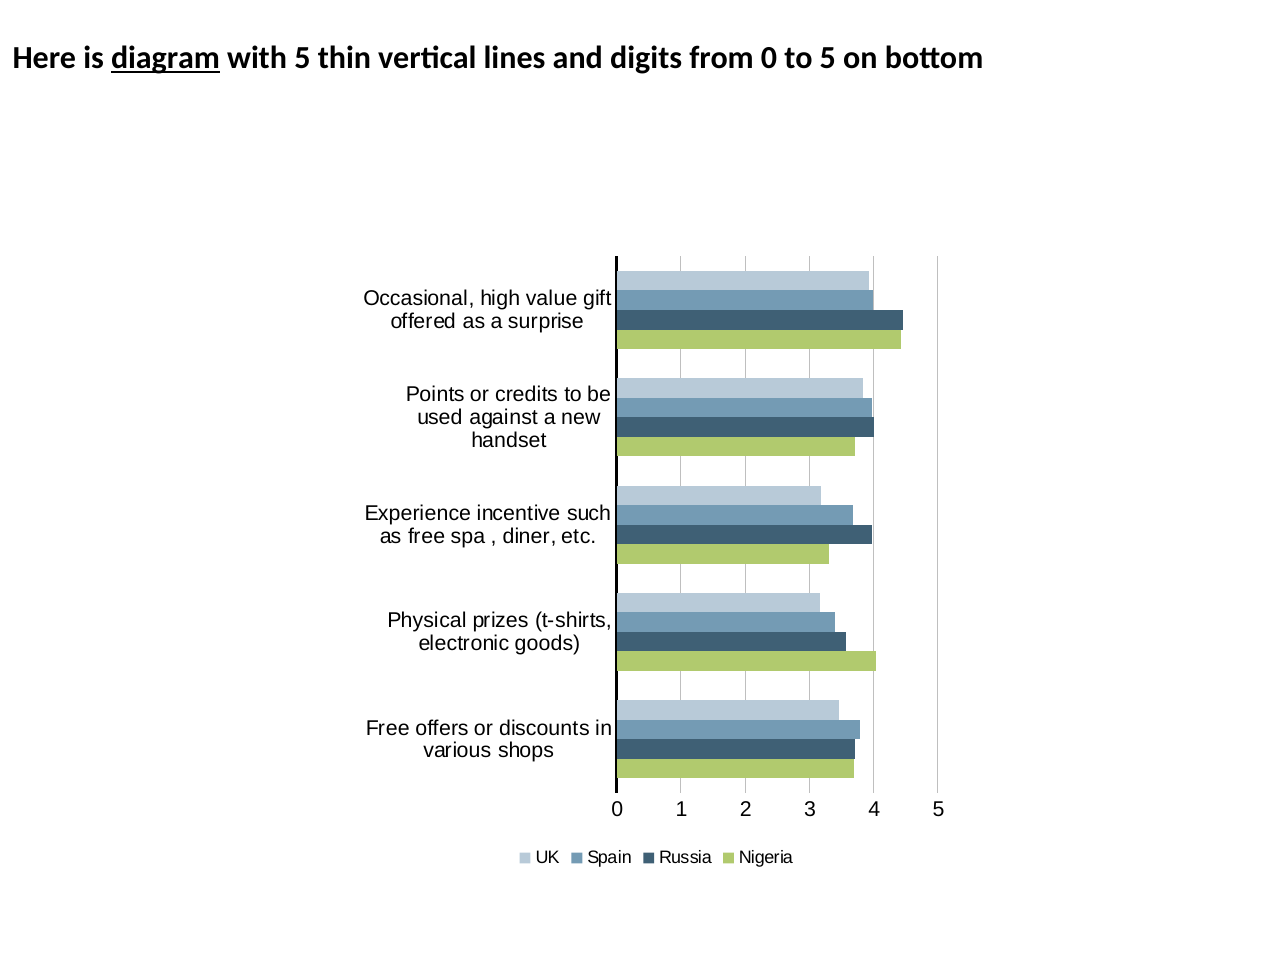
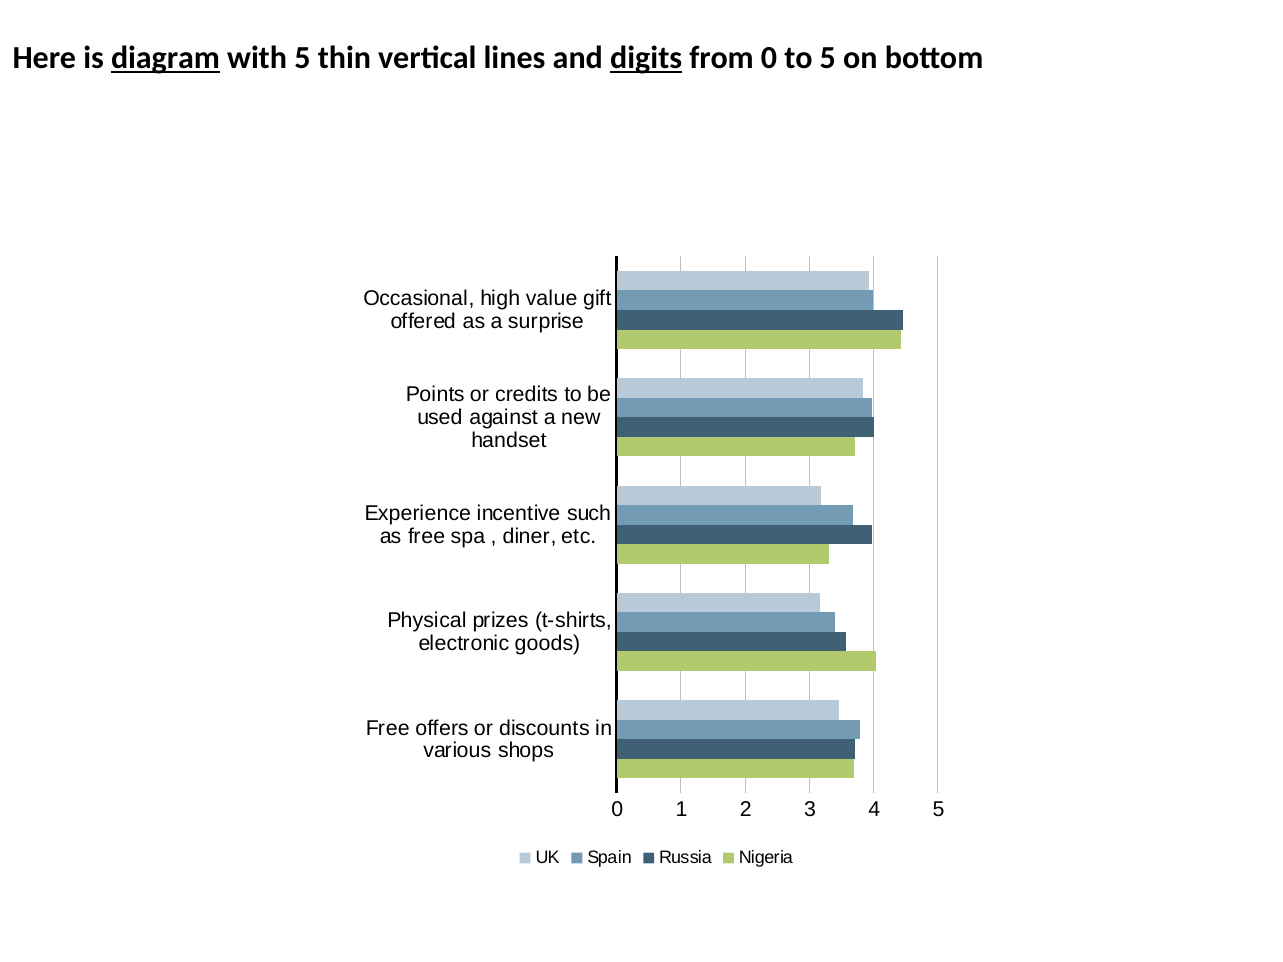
digits underline: none -> present
